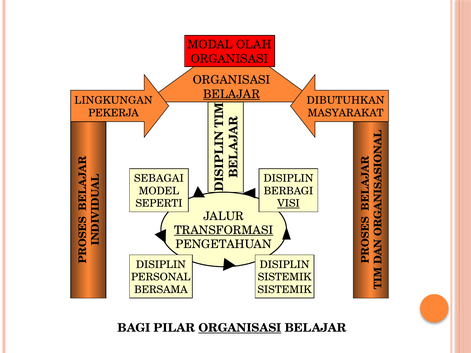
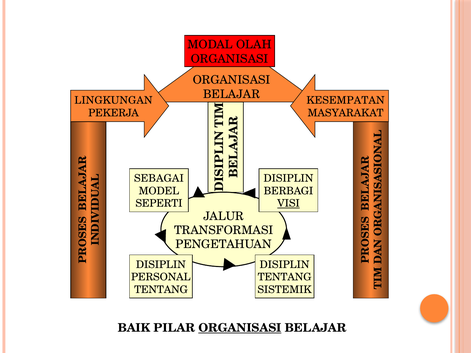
BELAJAR at (232, 94) underline: present -> none
DIBUTUHKAN: DIBUTUHKAN -> KESEMPATAN
TRANSFORMASI underline: present -> none
SISTEMIK at (285, 277): SISTEMIK -> TENTANG
BERSAMA at (161, 290): BERSAMA -> TENTANG
BAGI: BAGI -> BAIK
